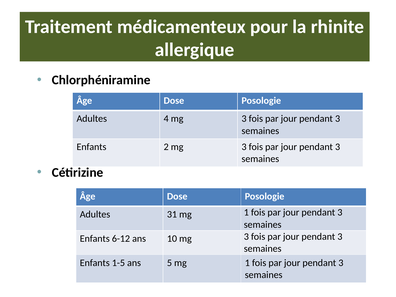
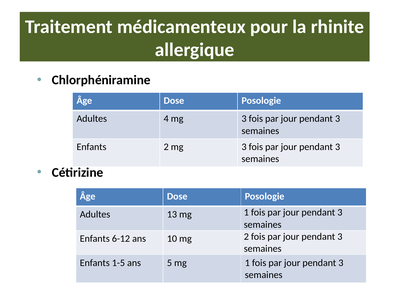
31: 31 -> 13
10 mg 3: 3 -> 2
